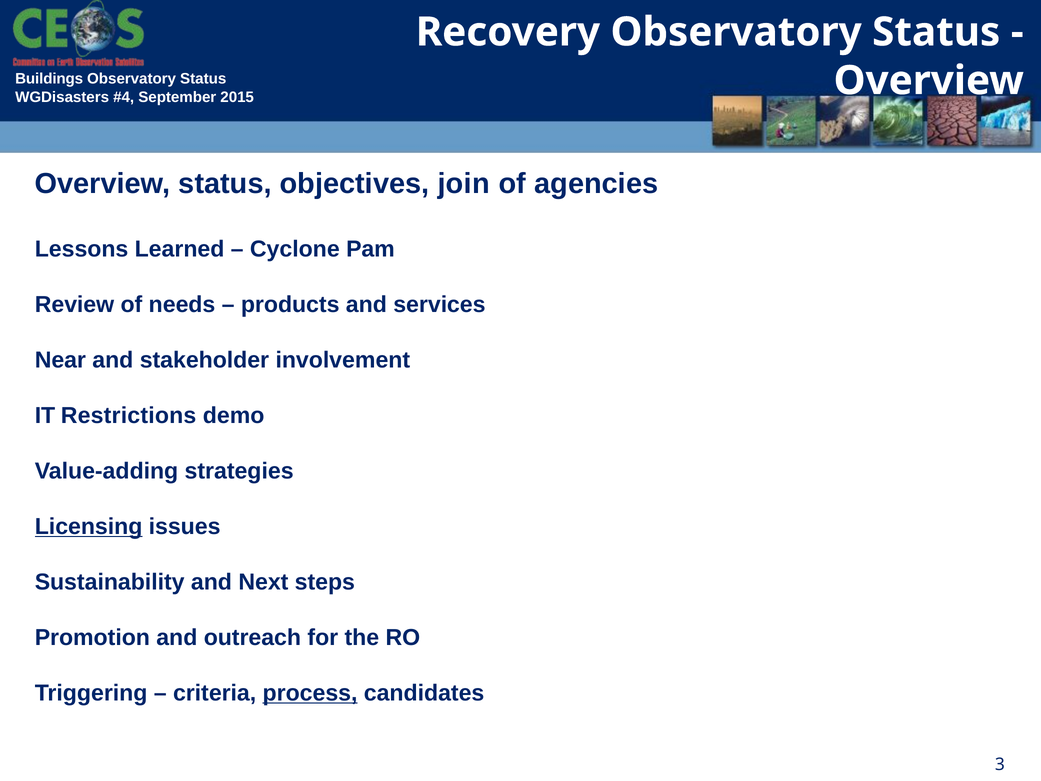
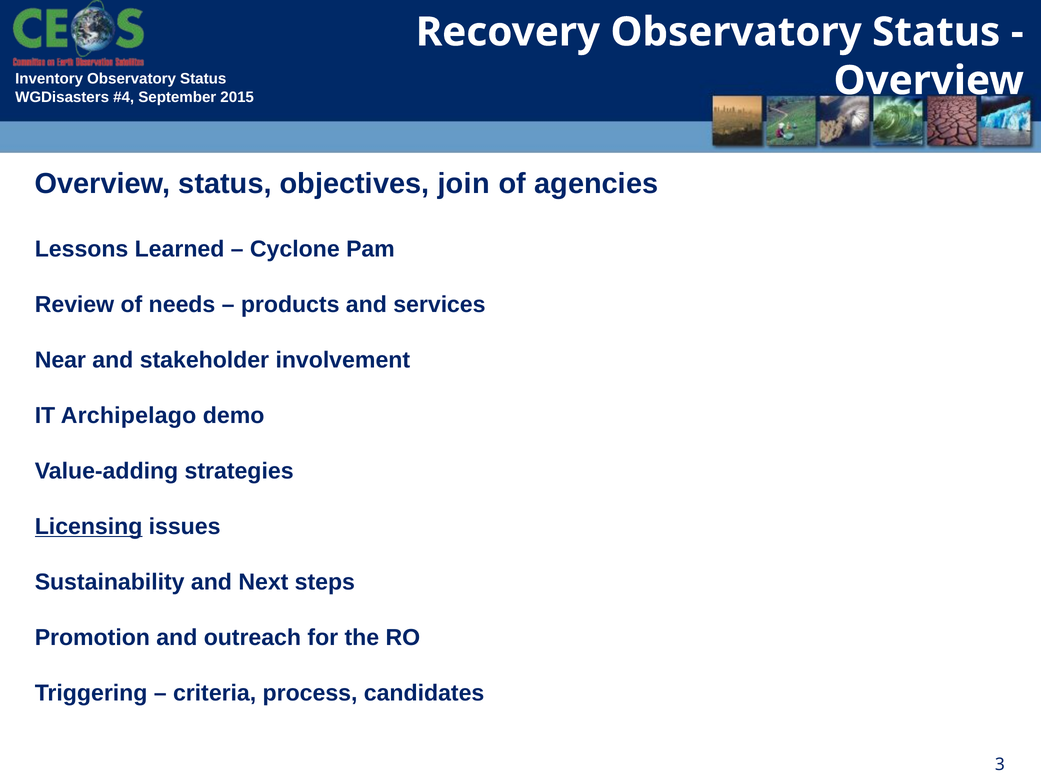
Buildings: Buildings -> Inventory
Restrictions: Restrictions -> Archipelago
process underline: present -> none
